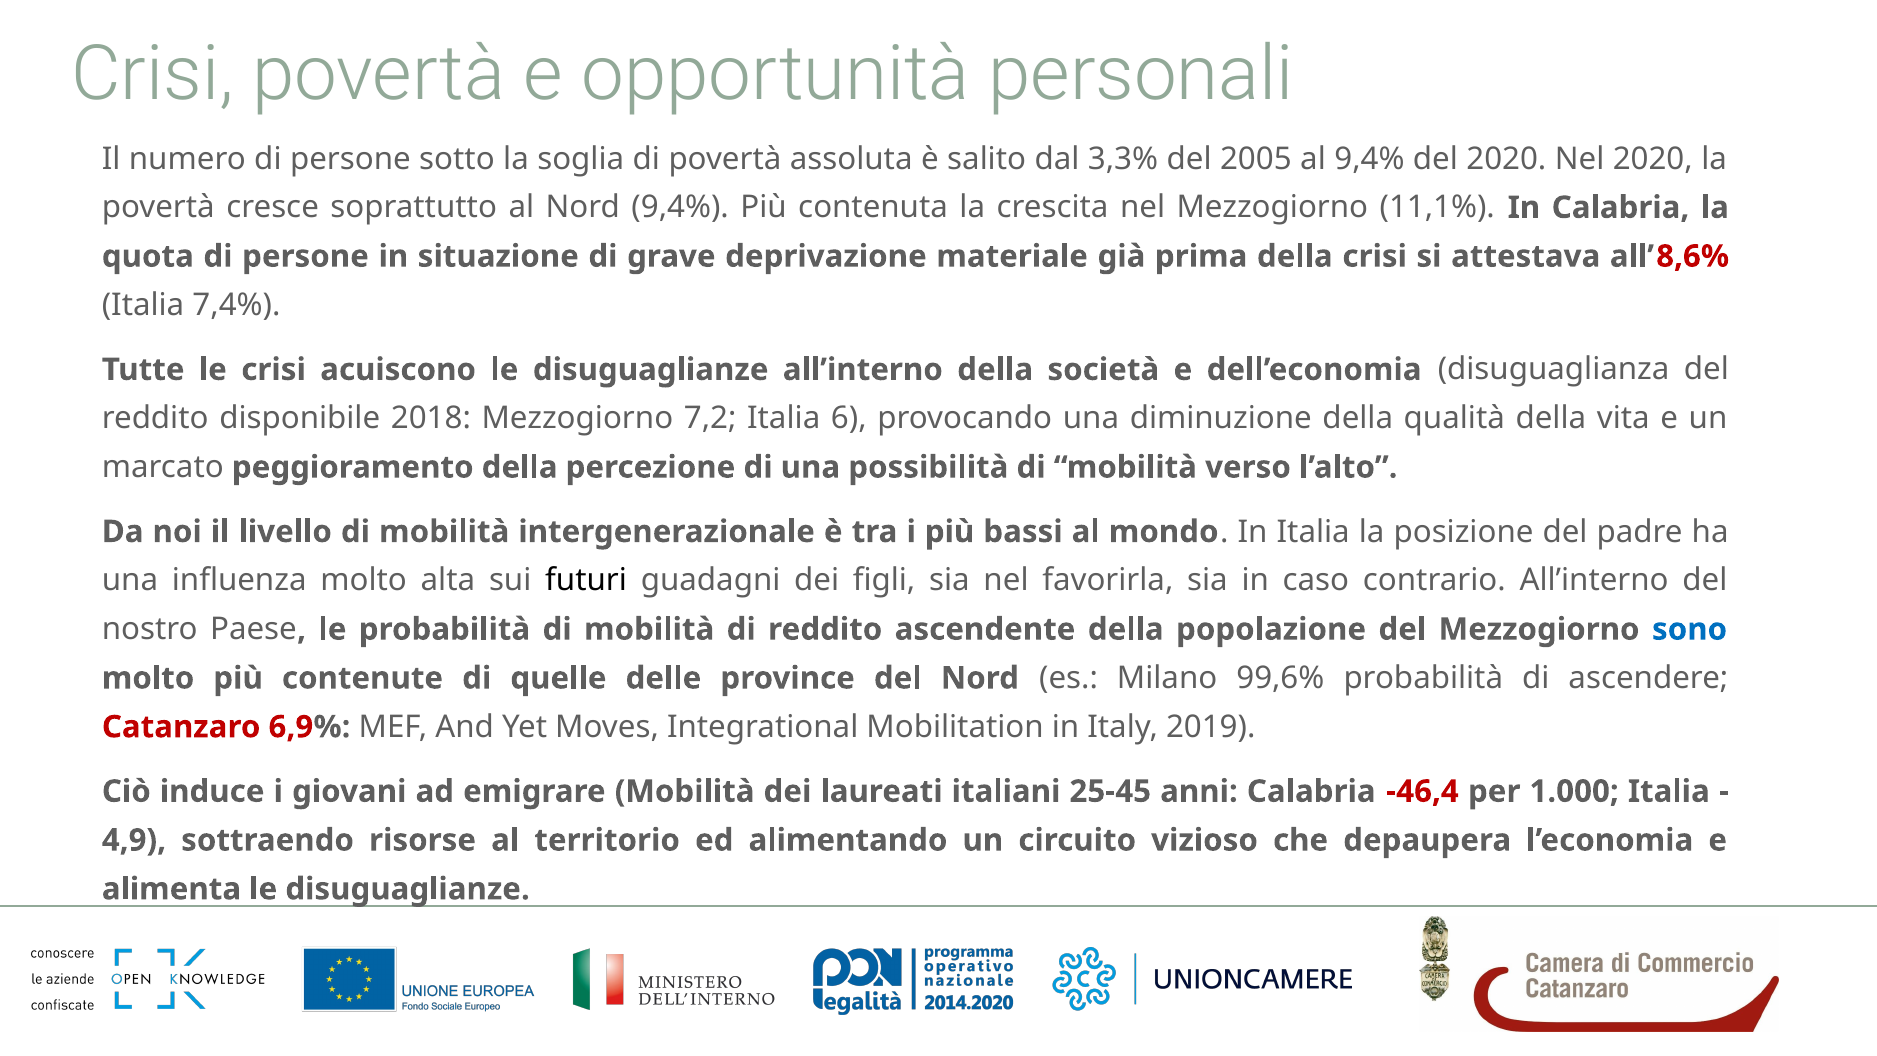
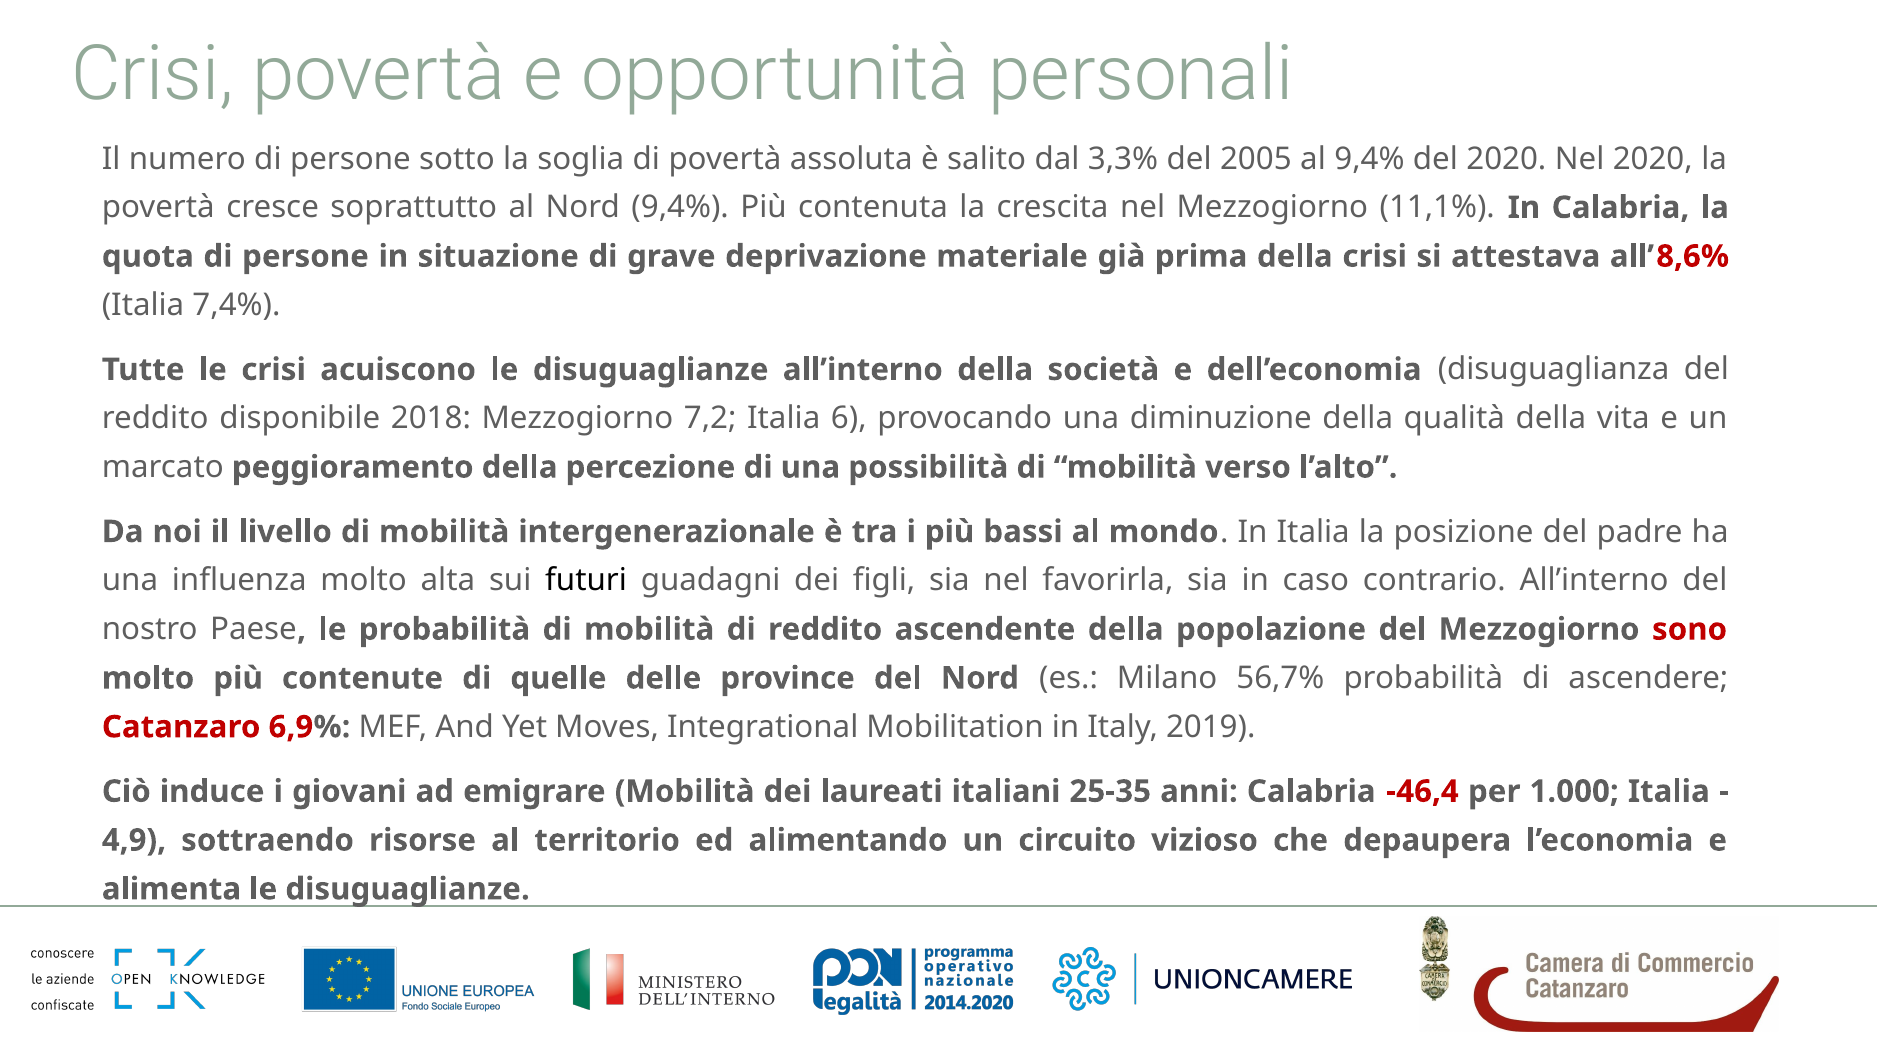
sono colour: blue -> red
99,6%: 99,6% -> 56,7%
25-45: 25-45 -> 25-35
